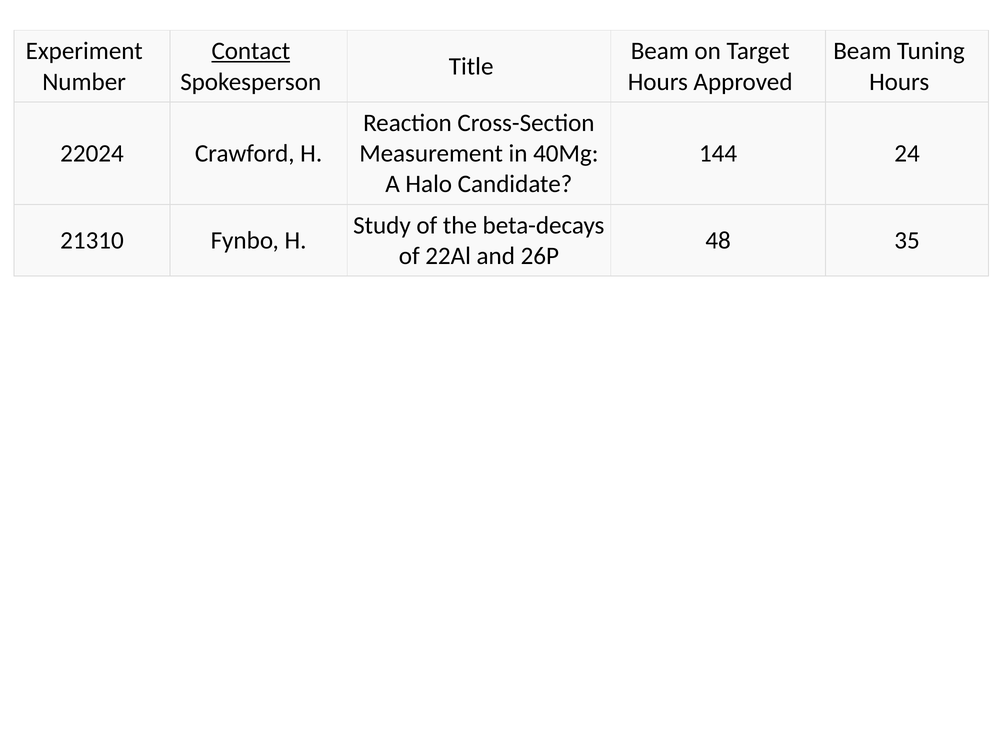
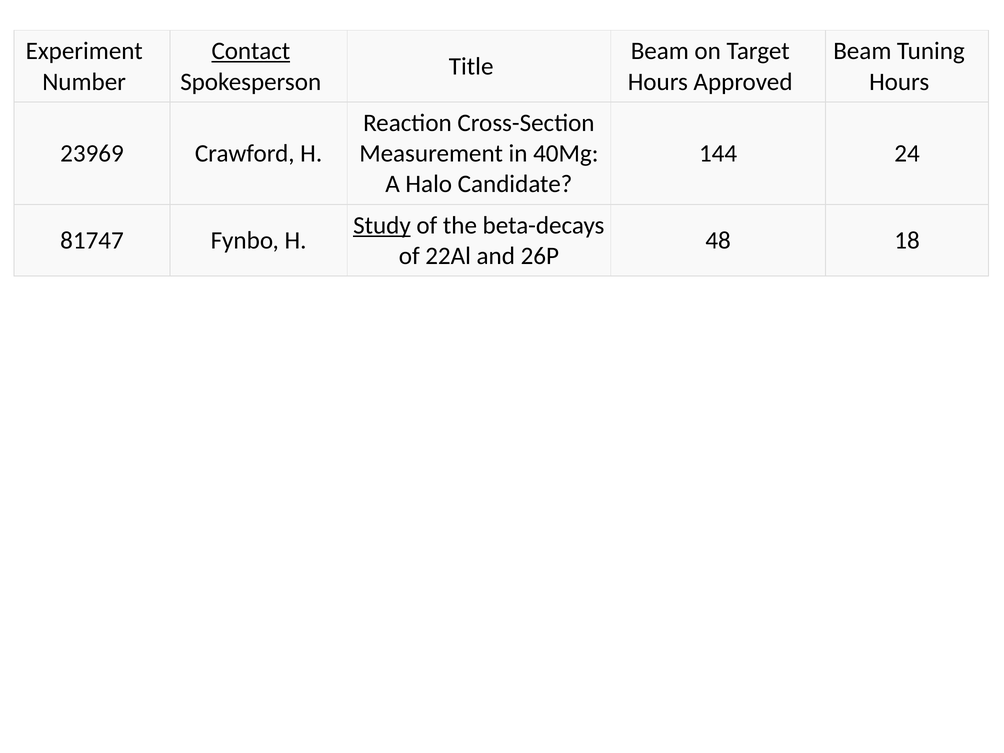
22024: 22024 -> 23969
Study underline: none -> present
21310: 21310 -> 81747
35: 35 -> 18
